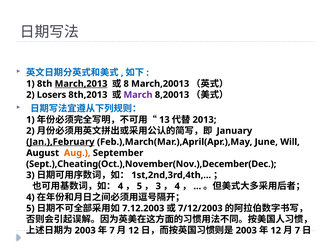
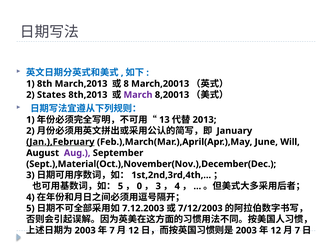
March,2013 underline: present -> none
Losers: Losers -> States
Aug colour: orange -> purple
Sept.),Cheating(Oct.),November(Nov.),December(Dec: Sept.),Cheating(Oct.),November(Nov.),December(Dec -> Sept.),Material(Oct.),November(Nov.),December(Dec
4 at (120, 186): 4 -> 5
5 at (139, 186): 5 -> 0
